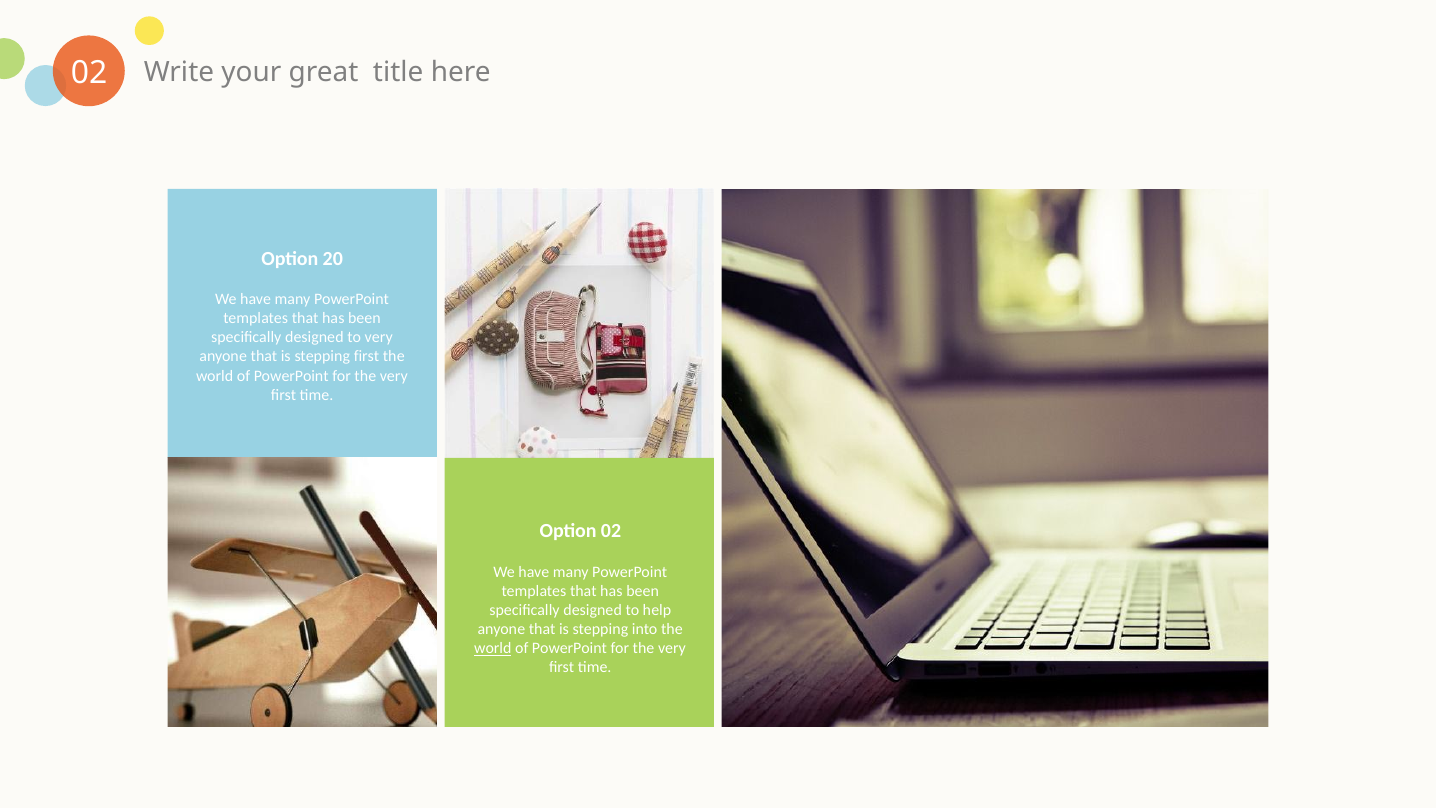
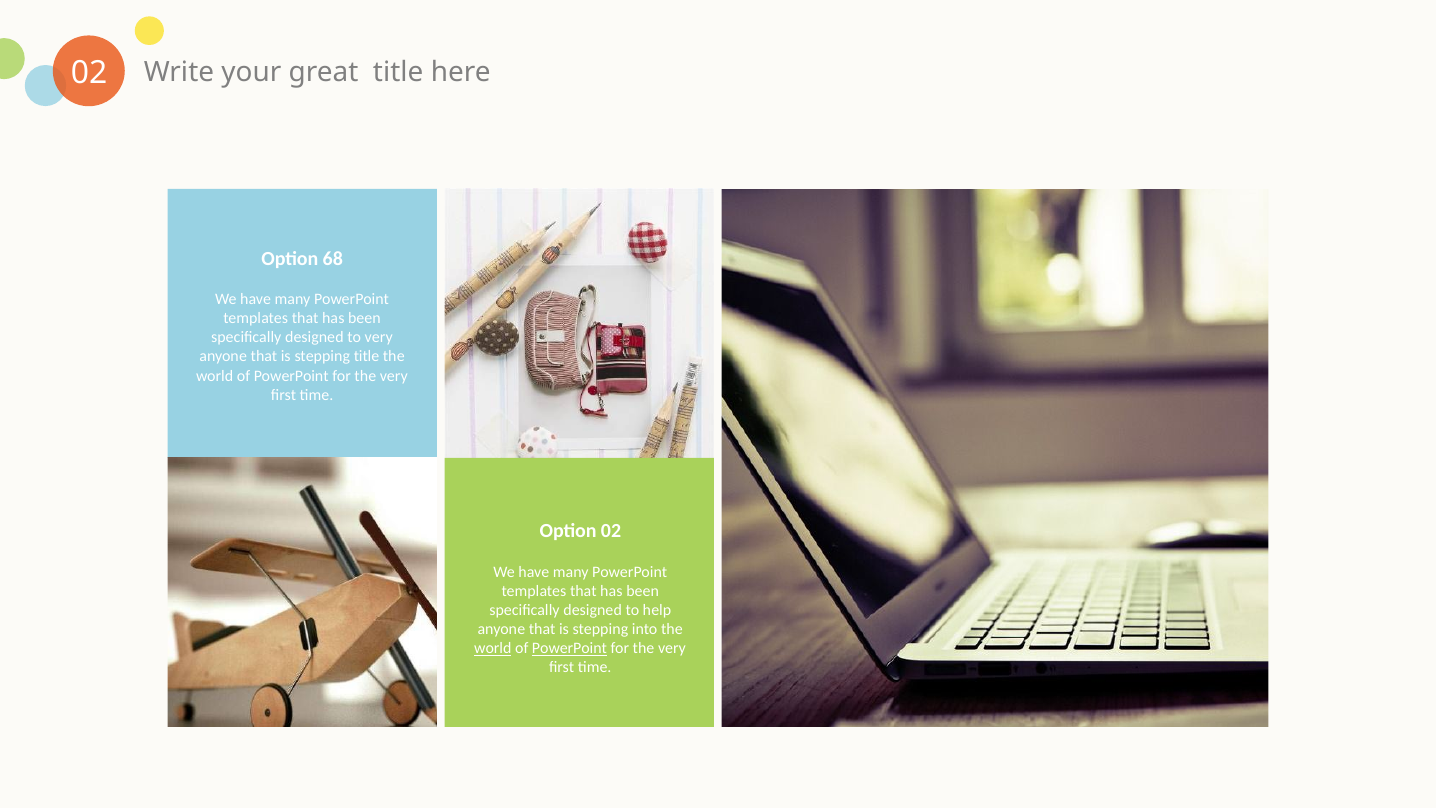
20: 20 -> 68
stepping first: first -> title
PowerPoint at (569, 648) underline: none -> present
